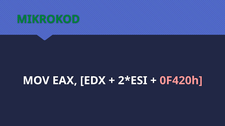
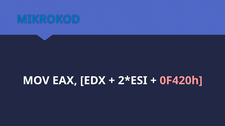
MIKROKOD colour: green -> blue
